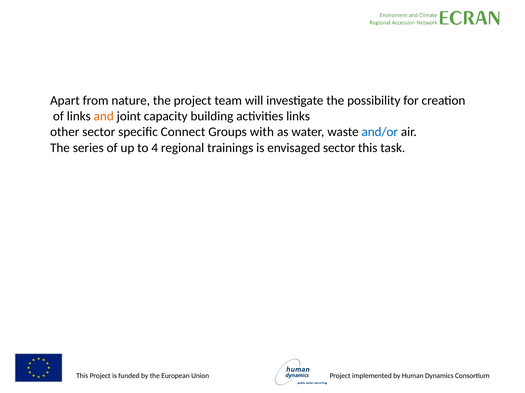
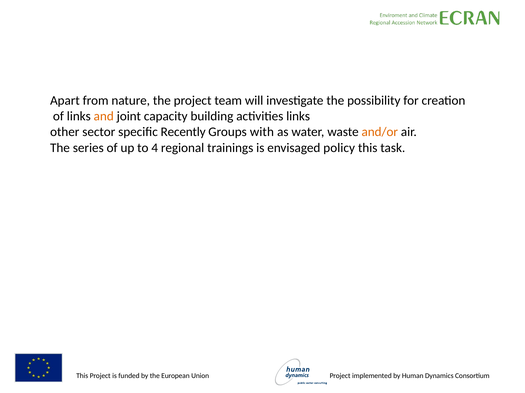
Connect: Connect -> Recently
and/or colour: blue -> orange
envisaged sector: sector -> policy
